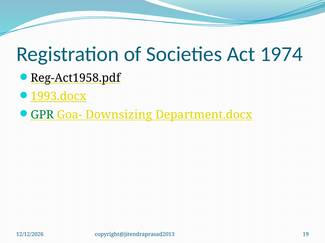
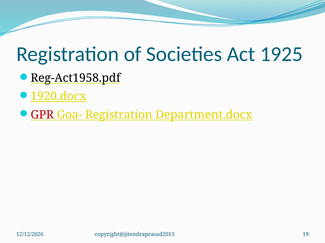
1974: 1974 -> 1925
1993.docx: 1993.docx -> 1920.docx
GPR colour: green -> red
Goa- Downsizing: Downsizing -> Registration
